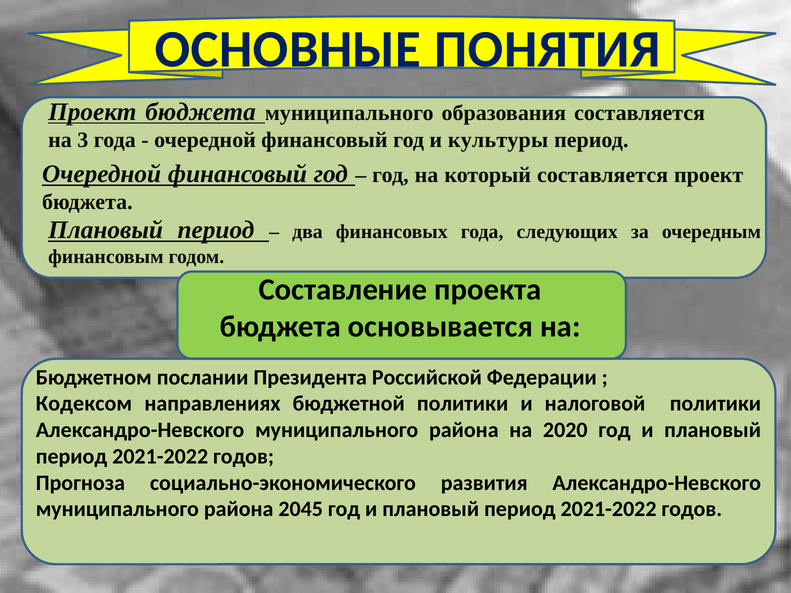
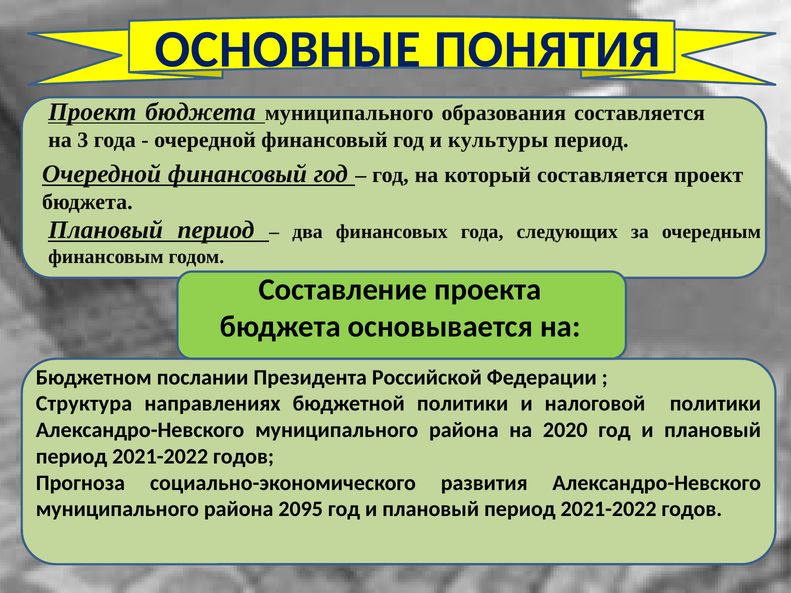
Кодексом: Кодексом -> Структура
2045: 2045 -> 2095
